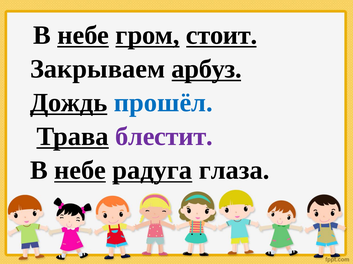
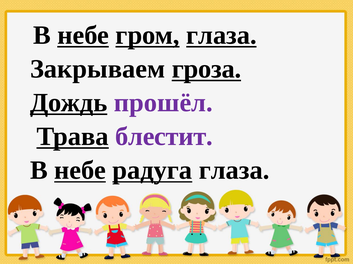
гром стоит: стоит -> глаза
арбуз: арбуз -> гроза
прошёл colour: blue -> purple
